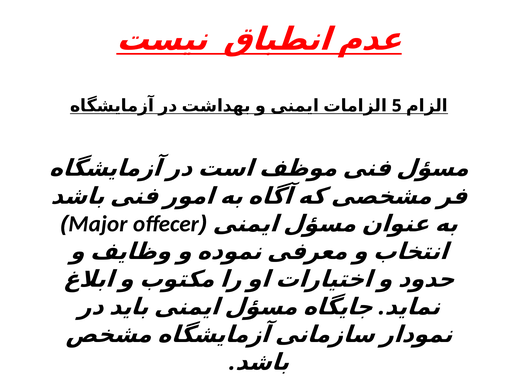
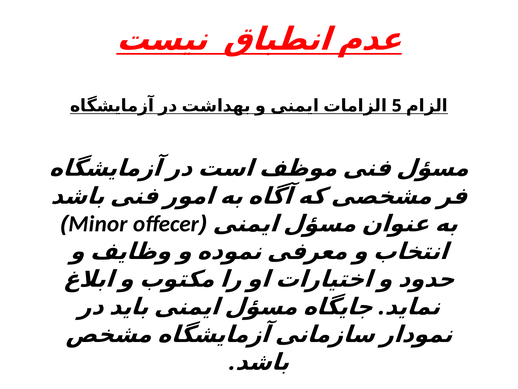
Major: Major -> Minor
